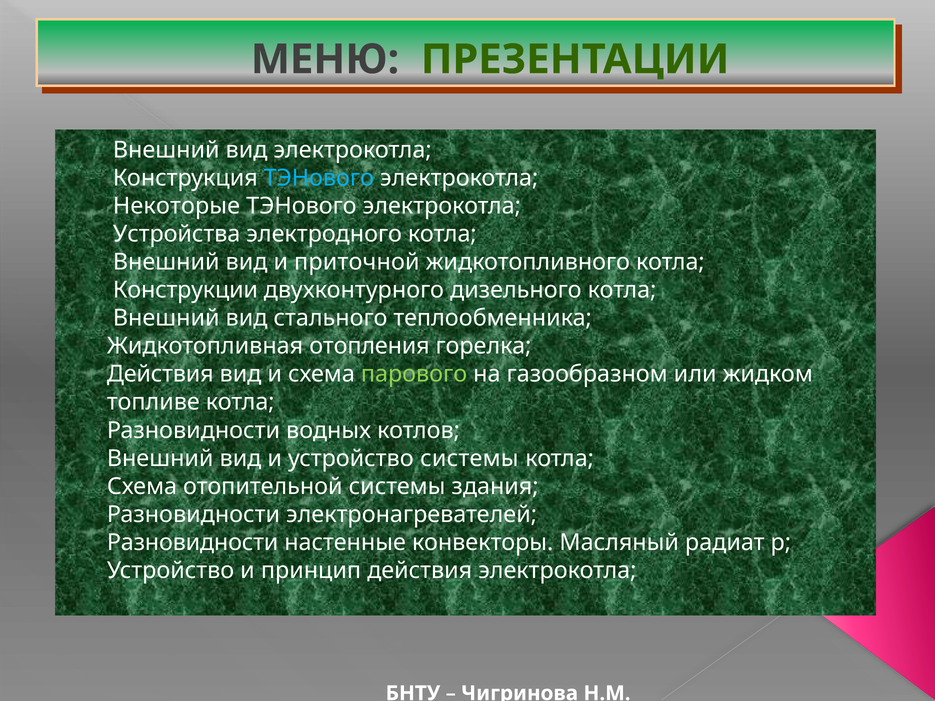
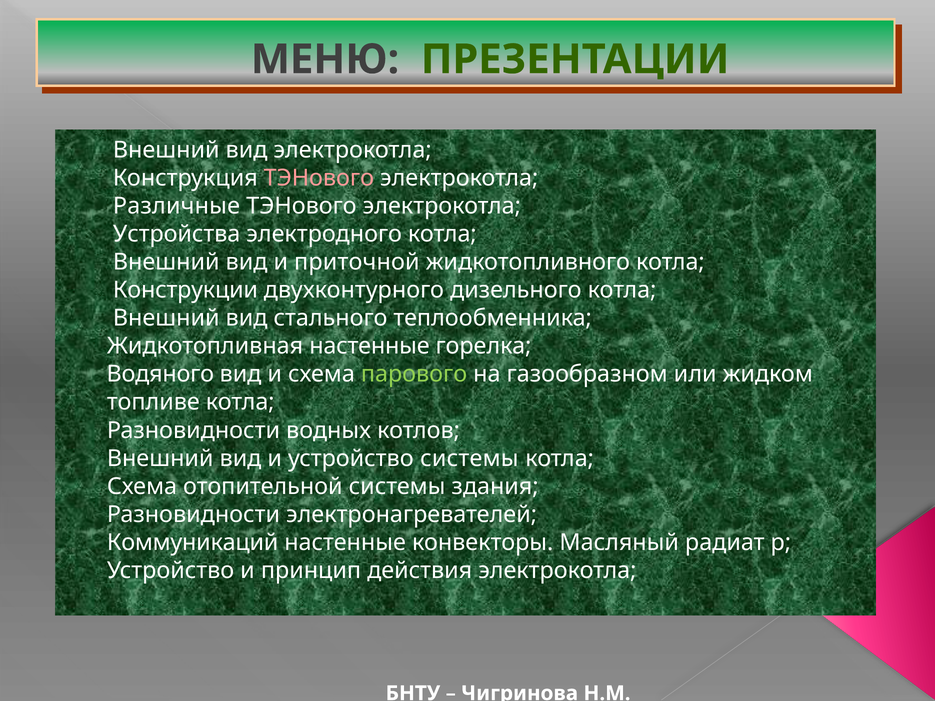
ТЭНового at (319, 178) colour: light blue -> pink
Некоторые: Некоторые -> Различные
Жидкотопливная отопления: отопления -> настенные
Действия at (160, 374): Действия -> Водяного
Разновидности at (193, 543): Разновидности -> Коммуникаций
